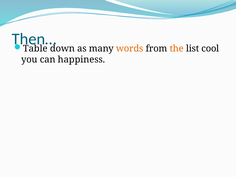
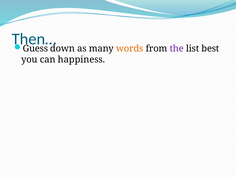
Table: Table -> Guess
the colour: orange -> purple
cool: cool -> best
